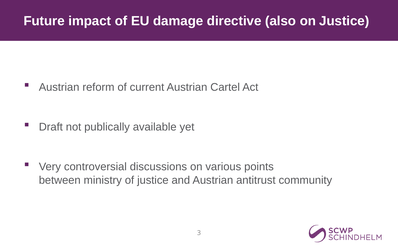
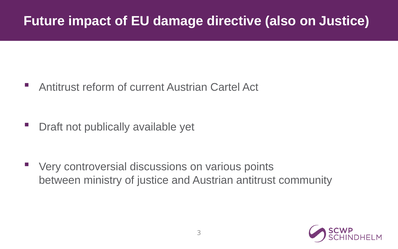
Austrian at (59, 87): Austrian -> Antitrust
